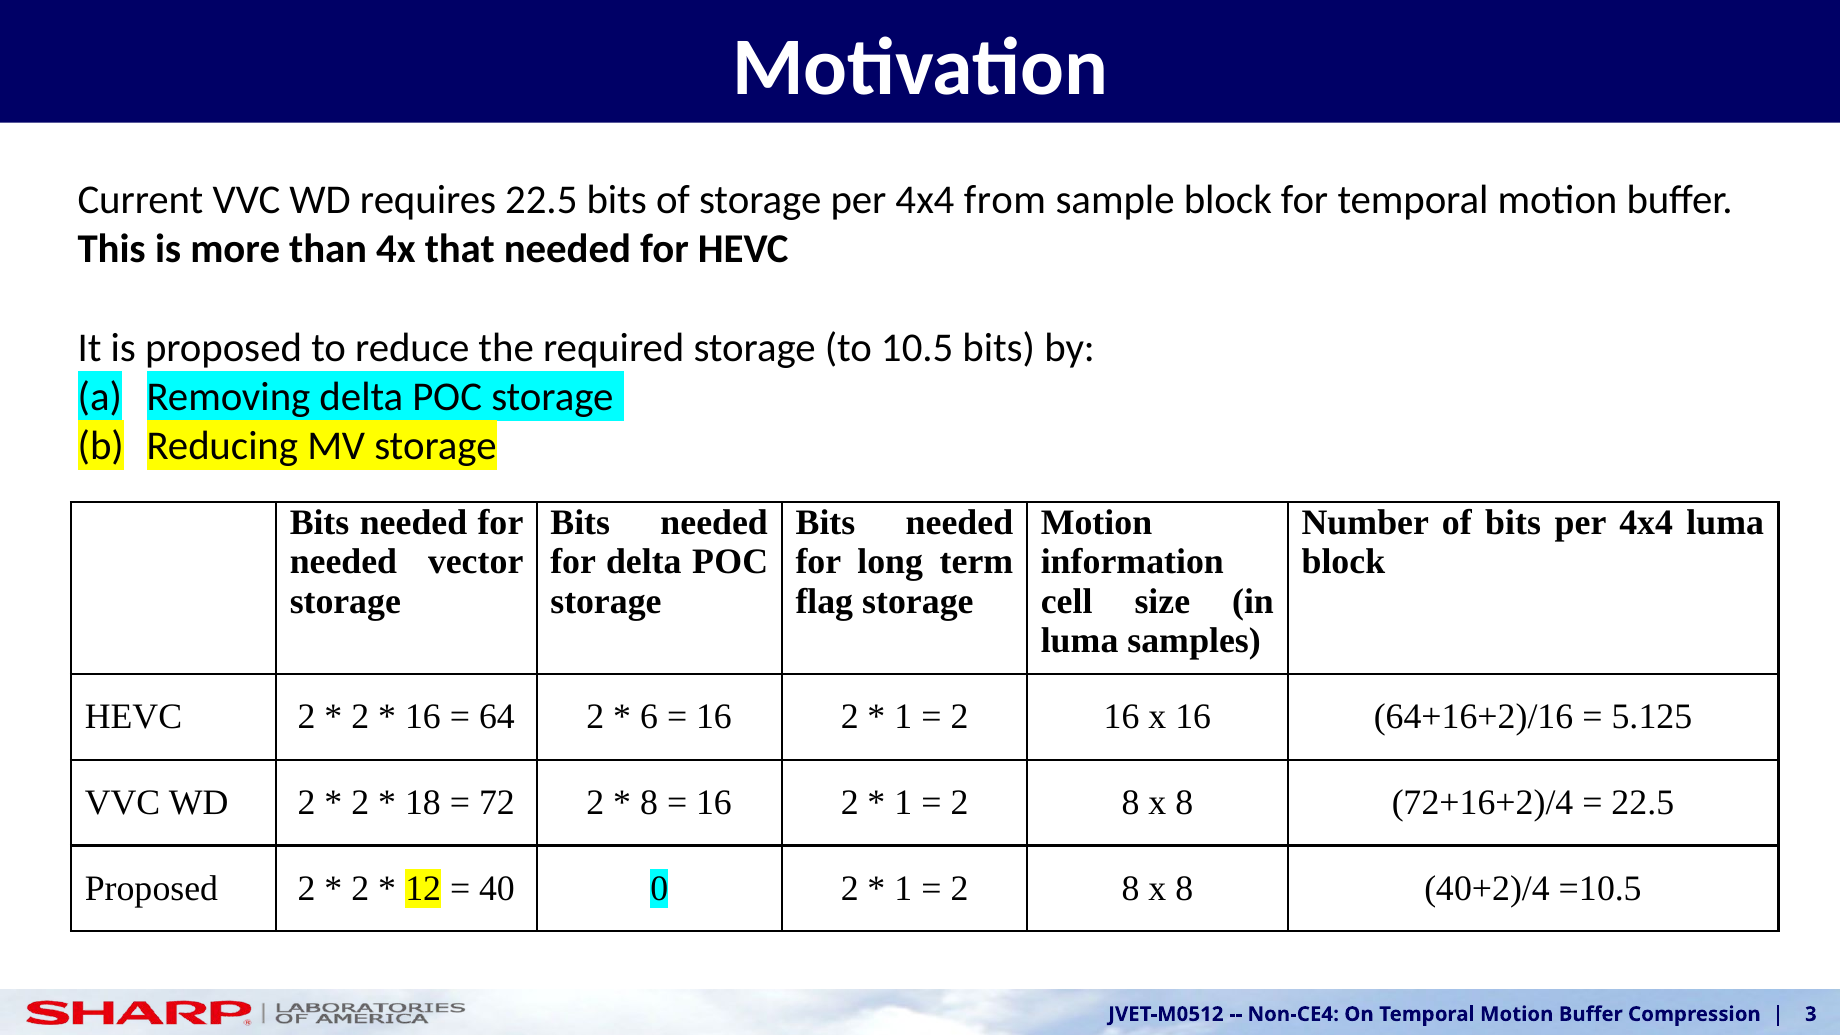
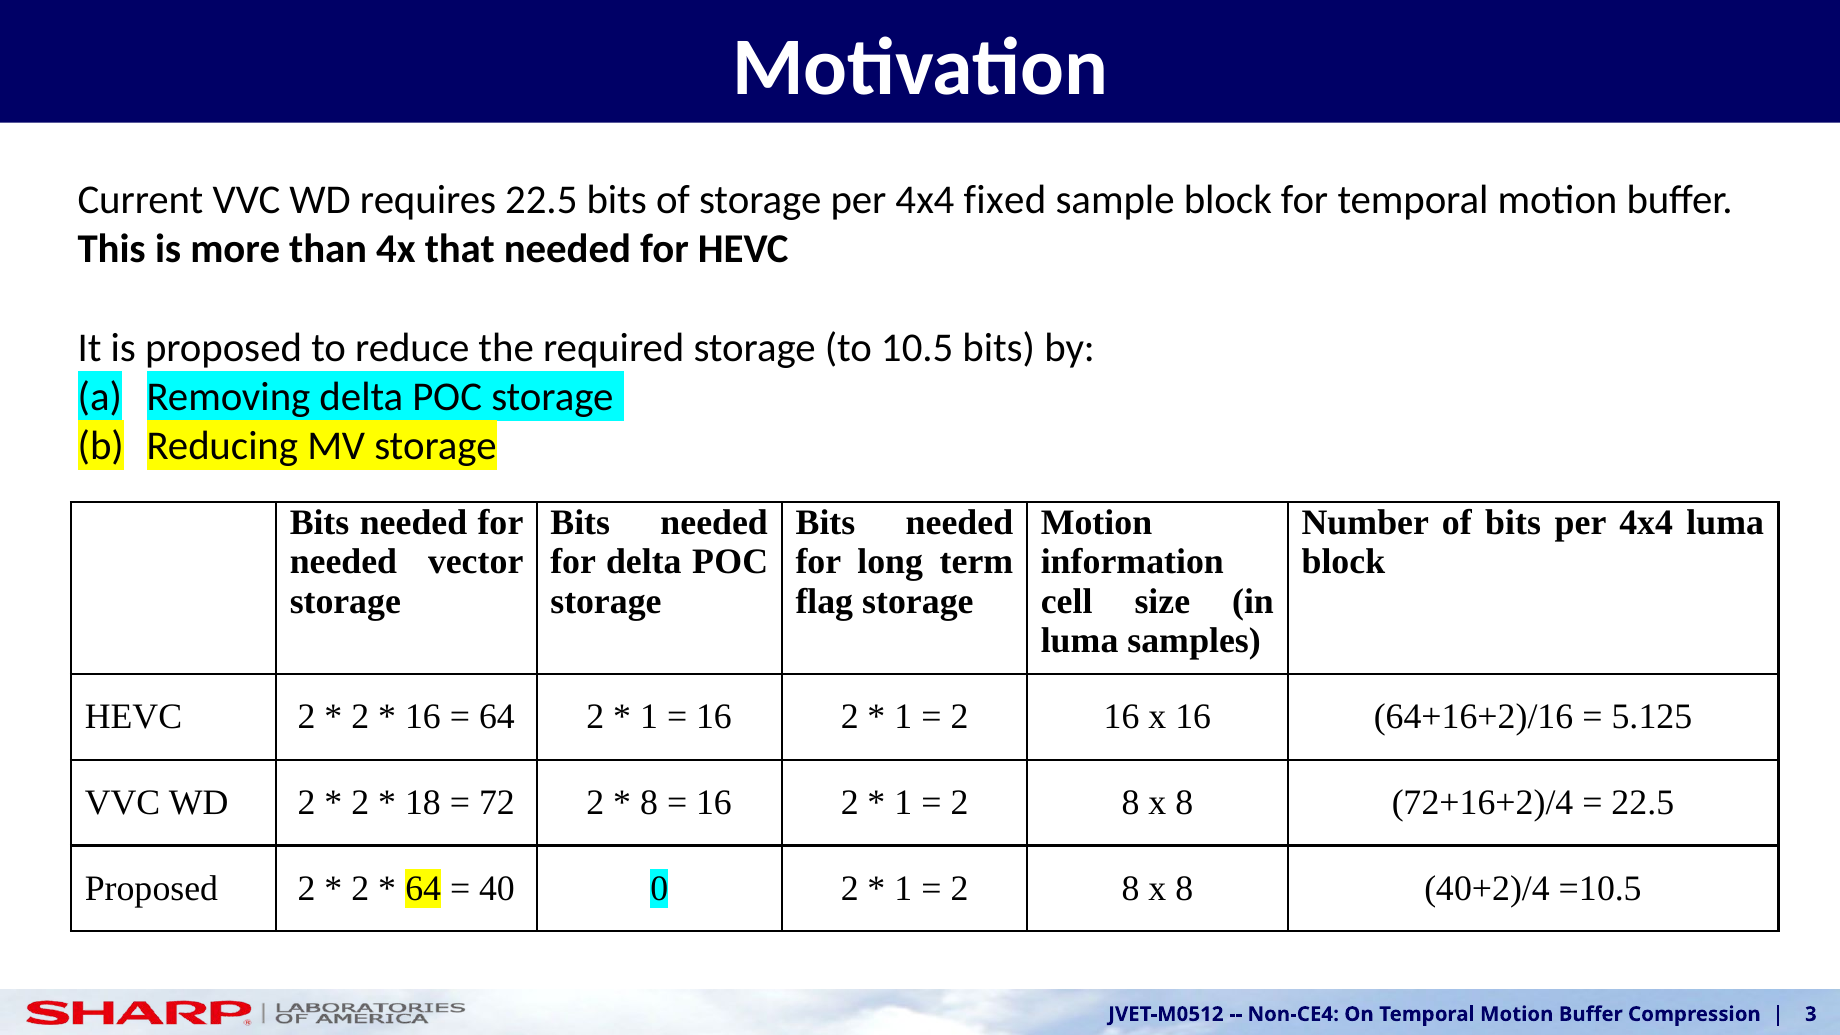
from: from -> fixed
6 at (649, 717): 6 -> 1
12 at (423, 889): 12 -> 64
